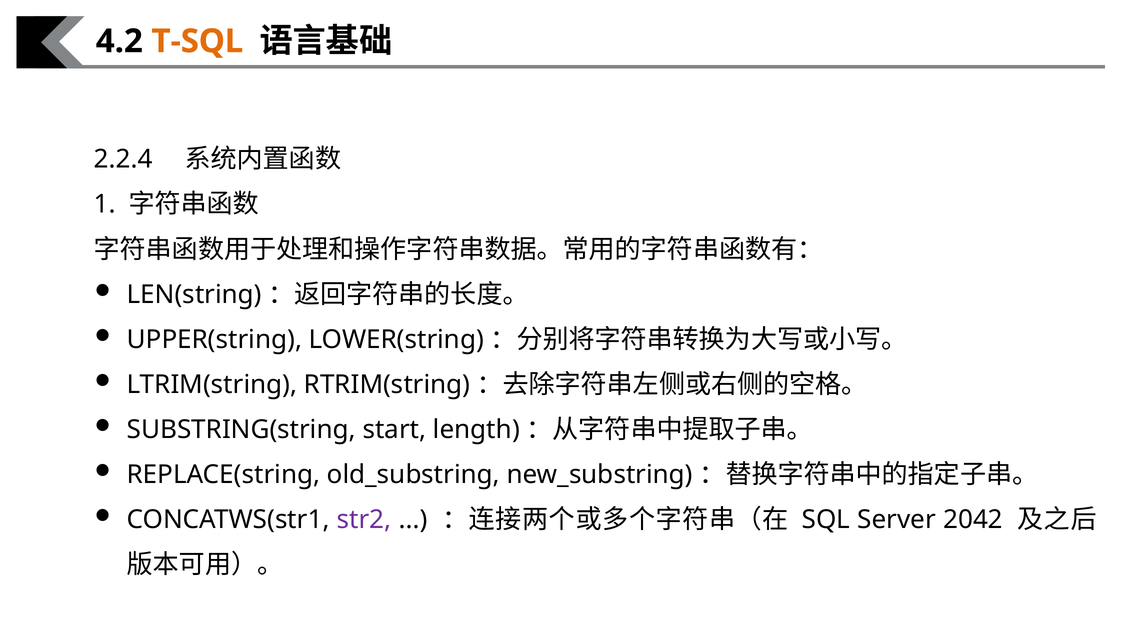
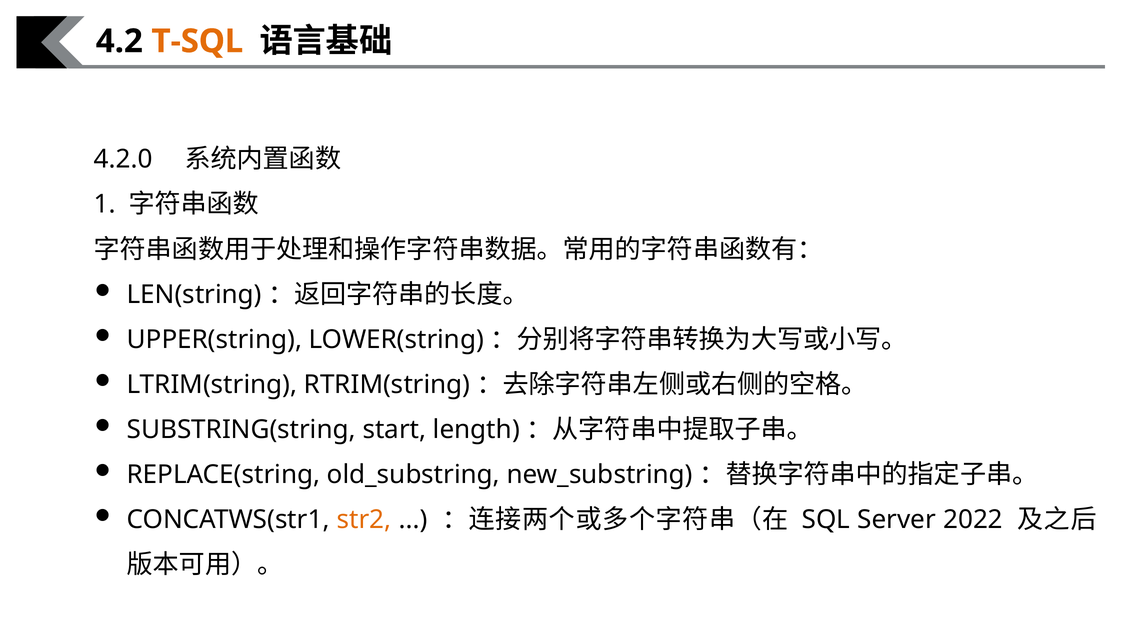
2.2.4: 2.2.4 -> 4.2.0
str2 colour: purple -> orange
2042: 2042 -> 2022
